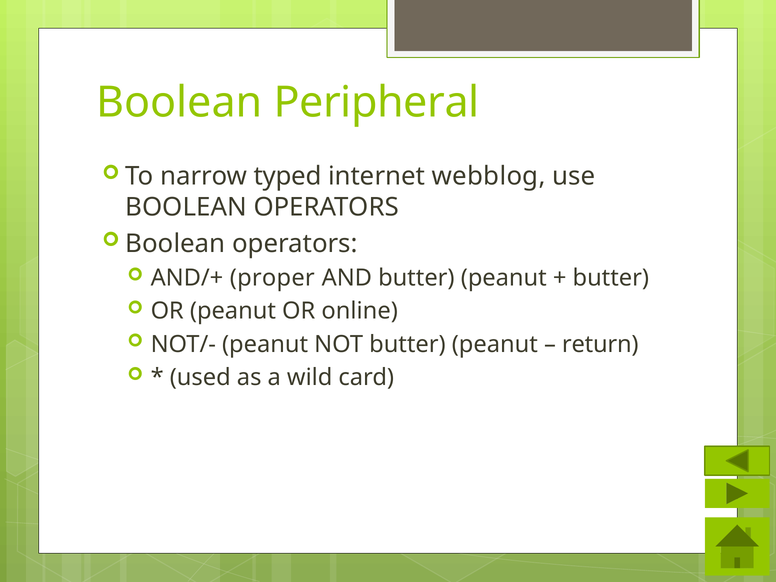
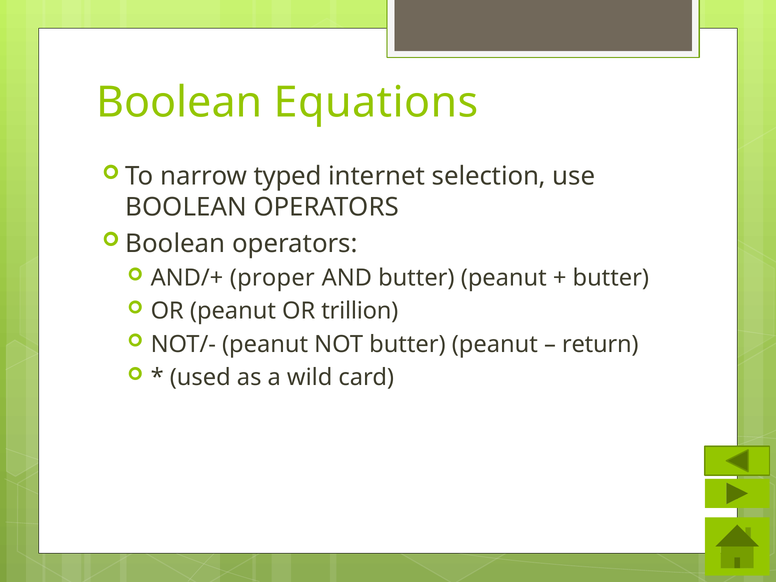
Peripheral: Peripheral -> Equations
webblog: webblog -> selection
online: online -> trillion
